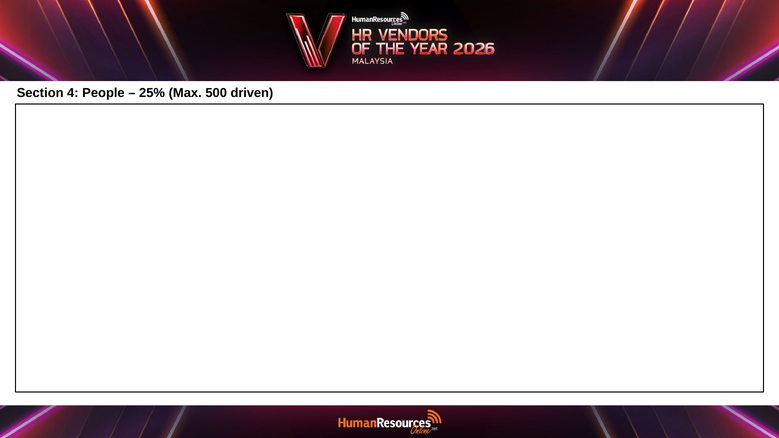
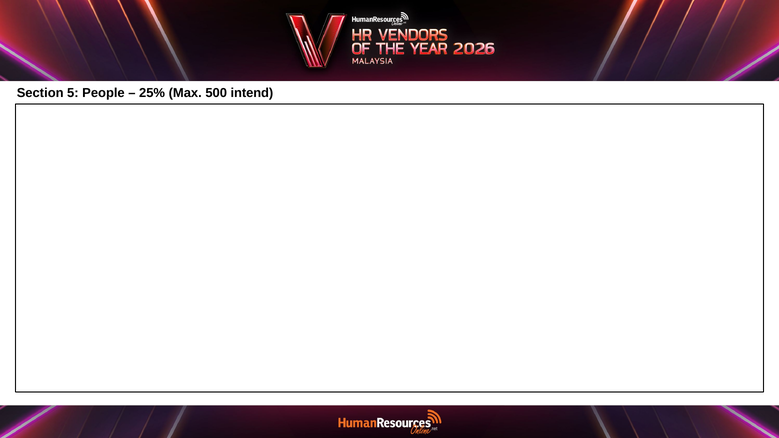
4: 4 -> 5
driven: driven -> intend
